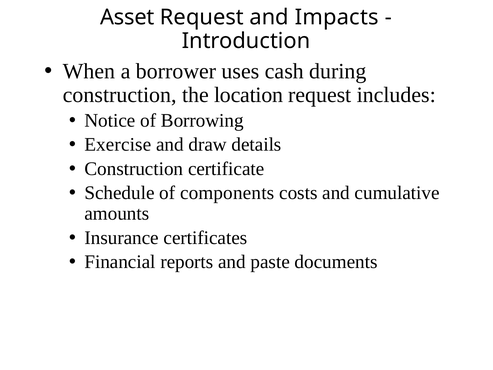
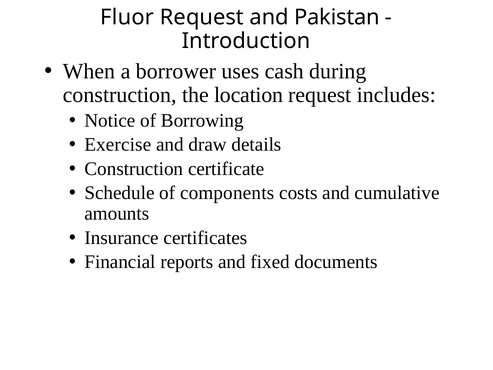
Asset: Asset -> Fluor
Impacts: Impacts -> Pakistan
paste: paste -> fixed
